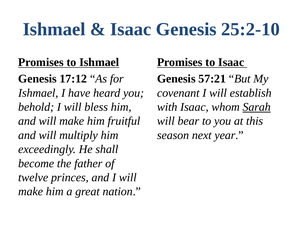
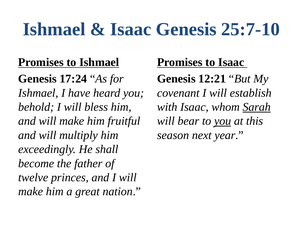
25:2-10: 25:2-10 -> 25:7-10
17:12: 17:12 -> 17:24
57:21: 57:21 -> 12:21
you at (223, 121) underline: none -> present
